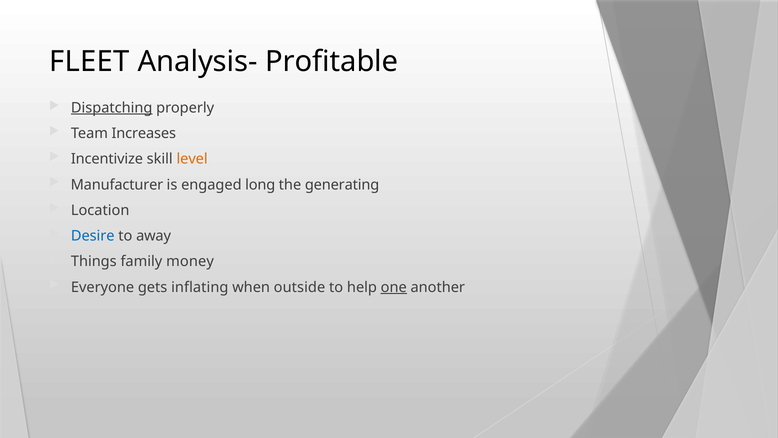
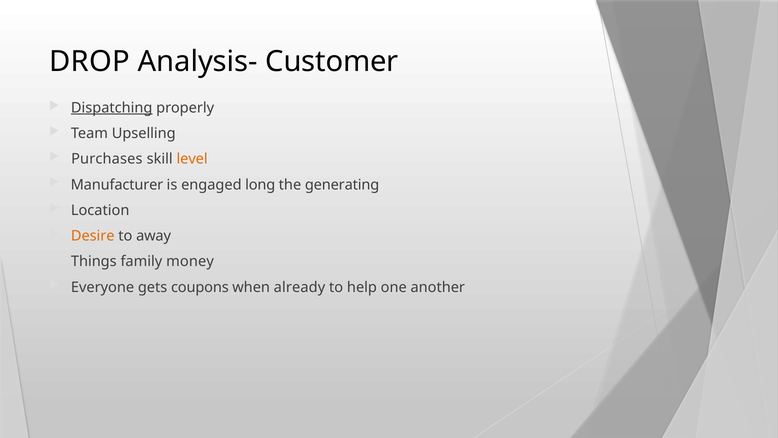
FLEET: FLEET -> DROP
Profitable: Profitable -> Customer
Increases: Increases -> Upselling
Incentivize: Incentivize -> Purchases
Desire colour: blue -> orange
inflating: inflating -> coupons
outside: outside -> already
one underline: present -> none
